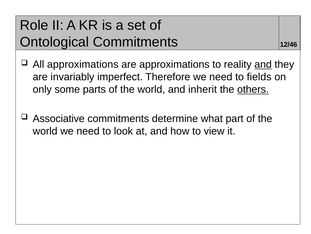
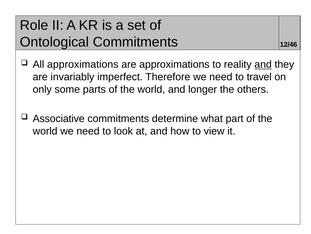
fields: fields -> travel
inherit: inherit -> longer
others underline: present -> none
